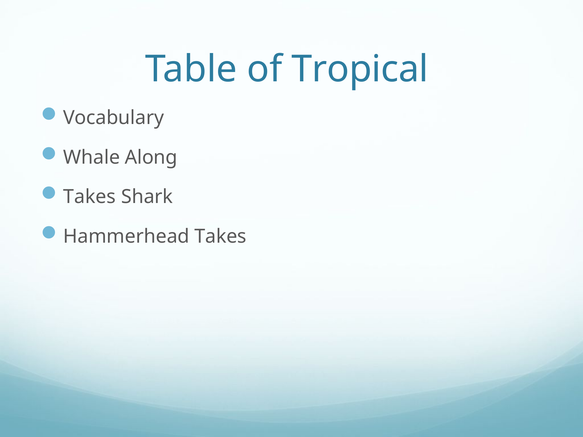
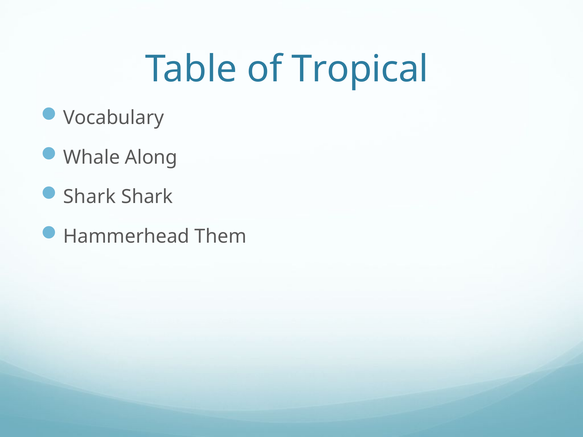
Takes at (90, 197): Takes -> Shark
Hammerhead Takes: Takes -> Them
